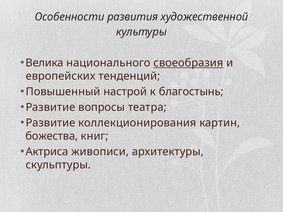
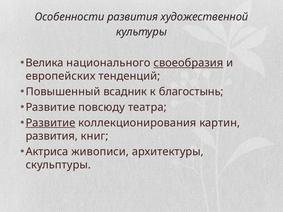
настрой: настрой -> всадник
вопросы: вопросы -> повсюду
Развитие at (50, 123) underline: none -> present
божества at (52, 136): божества -> развития
